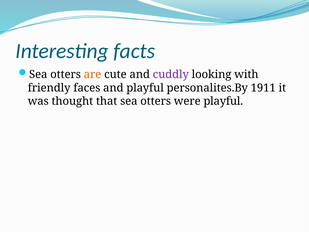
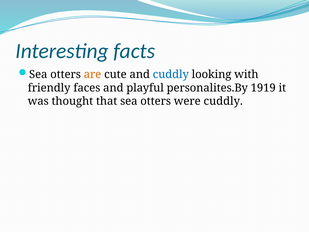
cuddly at (171, 74) colour: purple -> blue
1911: 1911 -> 1919
were playful: playful -> cuddly
